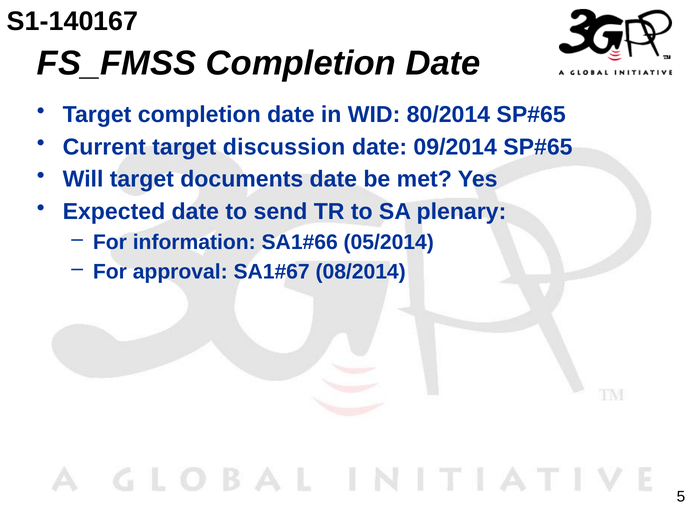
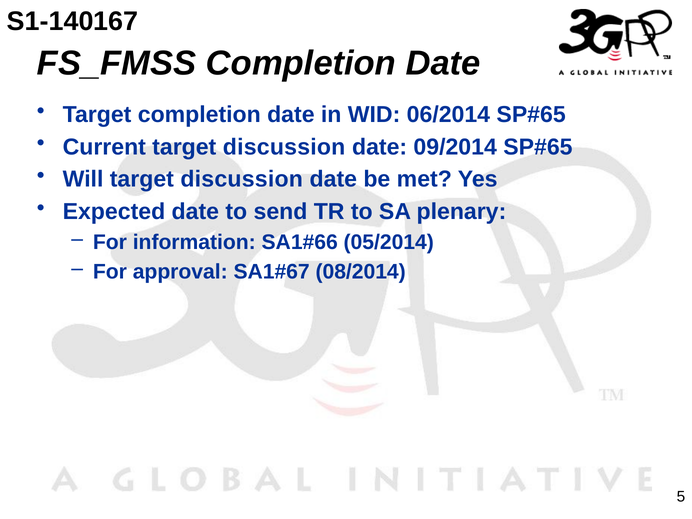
80/2014: 80/2014 -> 06/2014
Will target documents: documents -> discussion
